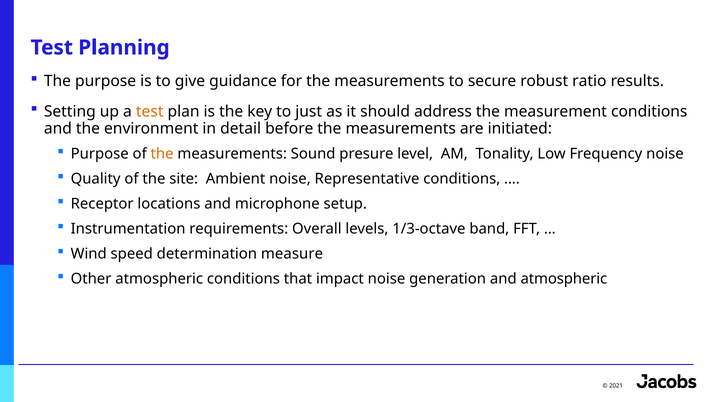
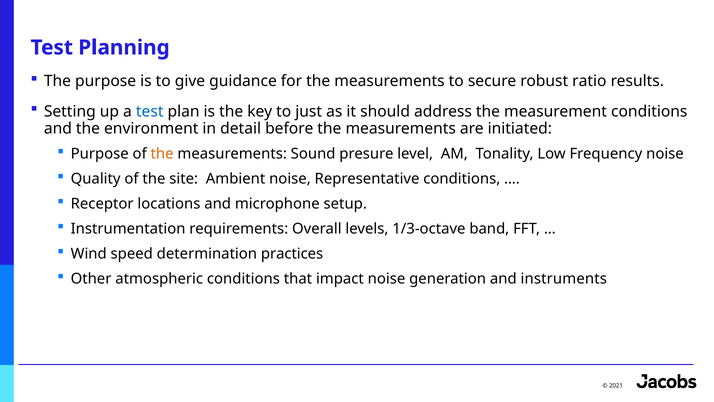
test at (150, 111) colour: orange -> blue
measure: measure -> practices
and atmospheric: atmospheric -> instruments
